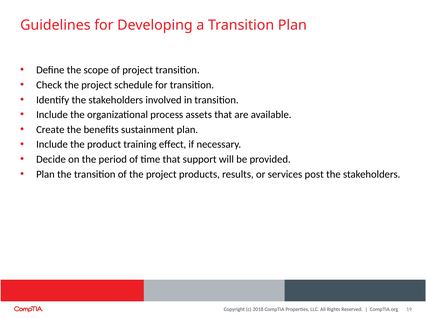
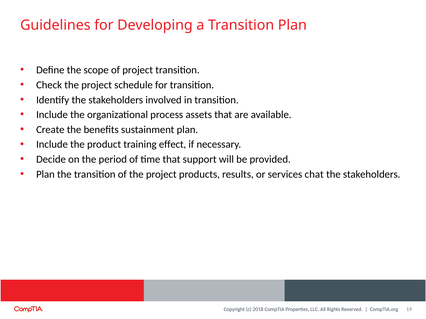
post: post -> chat
